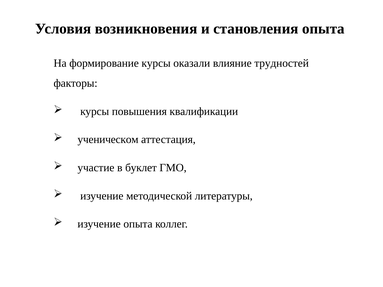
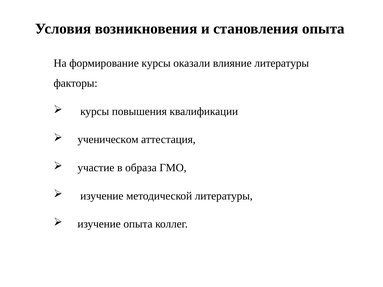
влияние трудностей: трудностей -> литературы
буклет: буклет -> образа
